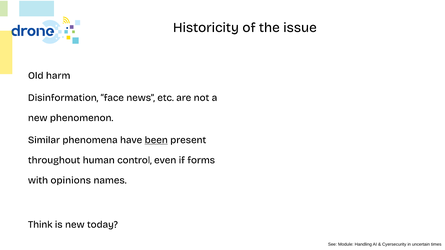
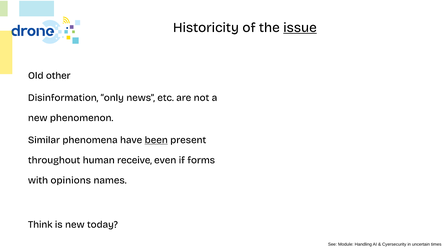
issue underline: none -> present
harm: harm -> other
face: face -> only
control: control -> receive
